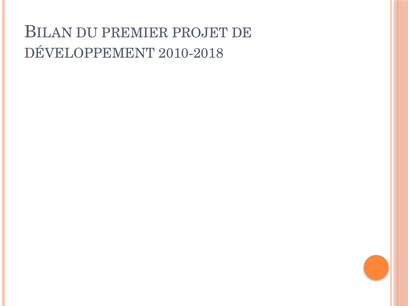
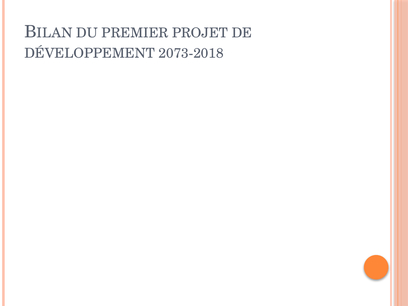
2010-2018: 2010-2018 -> 2073-2018
